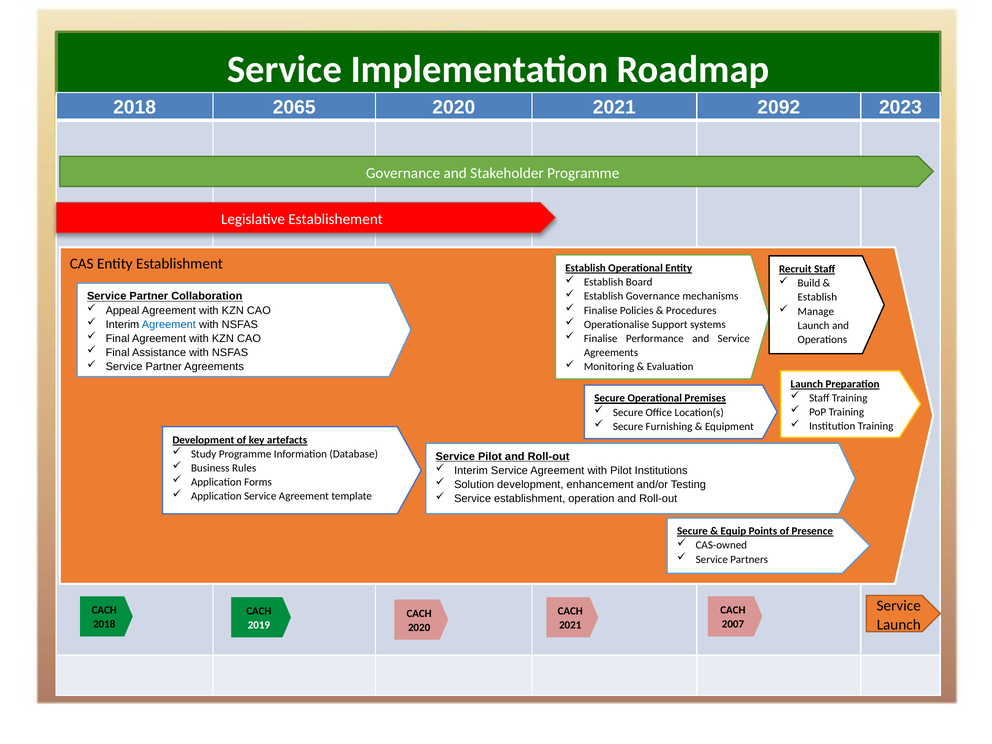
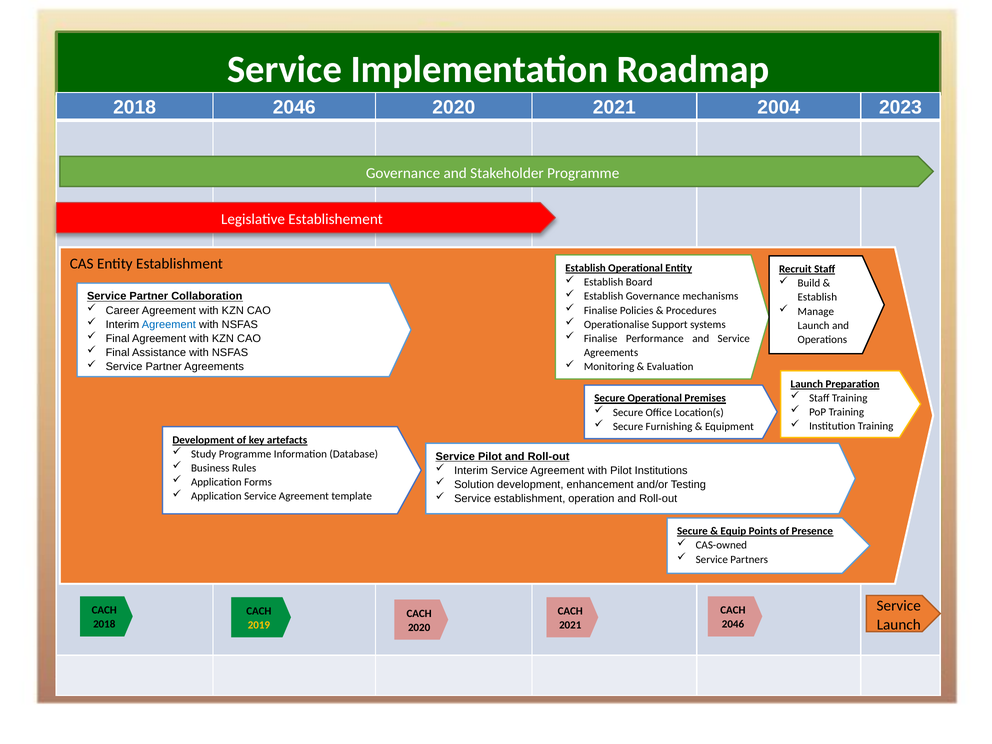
2018 2065: 2065 -> 2046
2092: 2092 -> 2004
Appeal: Appeal -> Career
2007 at (733, 624): 2007 -> 2046
2019 colour: white -> yellow
